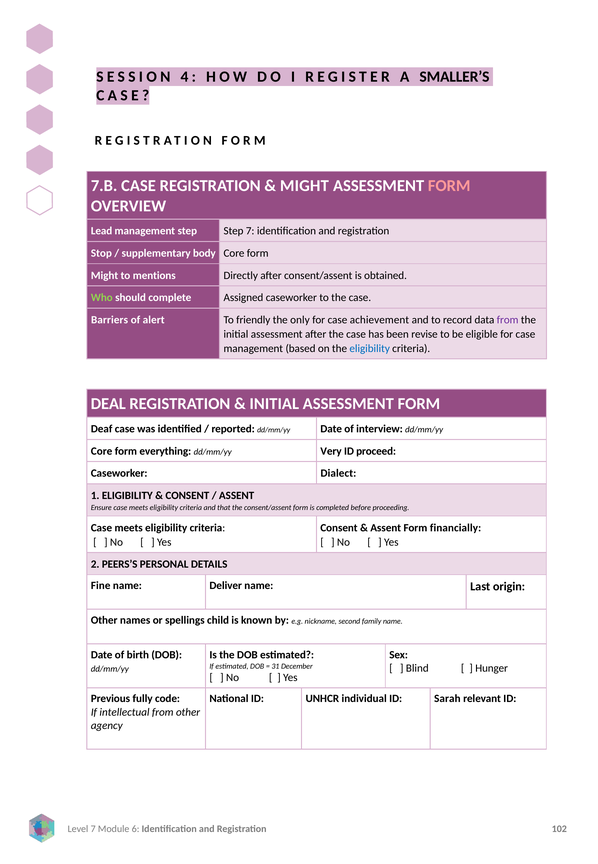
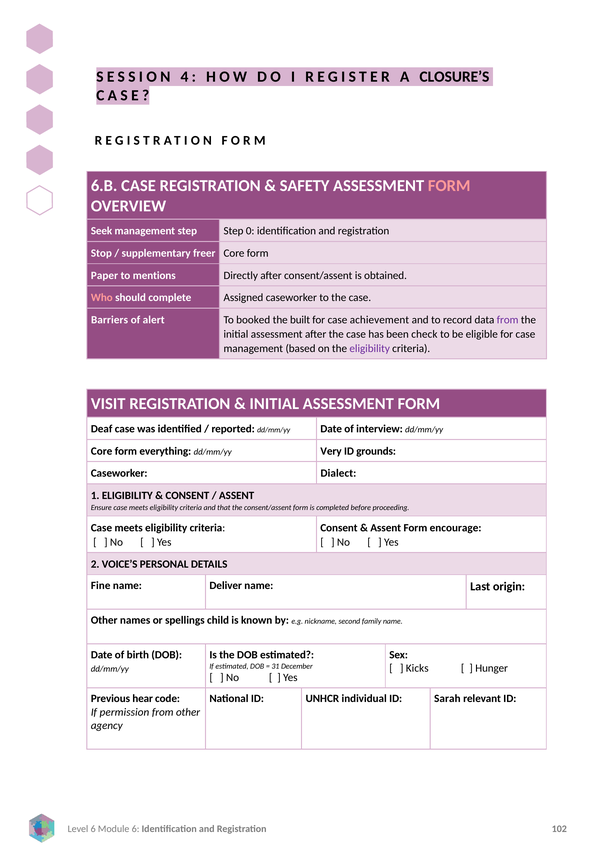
SMALLER’S: SMALLER’S -> CLOSURE’S
7.B: 7.B -> 6.B
MIGHT at (304, 186): MIGHT -> SAFETY
Lead: Lead -> Seek
Step 7: 7 -> 0
body: body -> freer
Might at (105, 275): Might -> Paper
Who colour: light green -> pink
friendly: friendly -> booked
only: only -> built
revise: revise -> check
eligibility at (370, 348) colour: blue -> purple
DEAL: DEAL -> VISIT
proceed: proceed -> grounds
financially: financially -> encourage
PEERS’S: PEERS’S -> VOICE’S
Blind: Blind -> Kicks
fully: fully -> hear
intellectual: intellectual -> permission
7 at (93, 829): 7 -> 6
